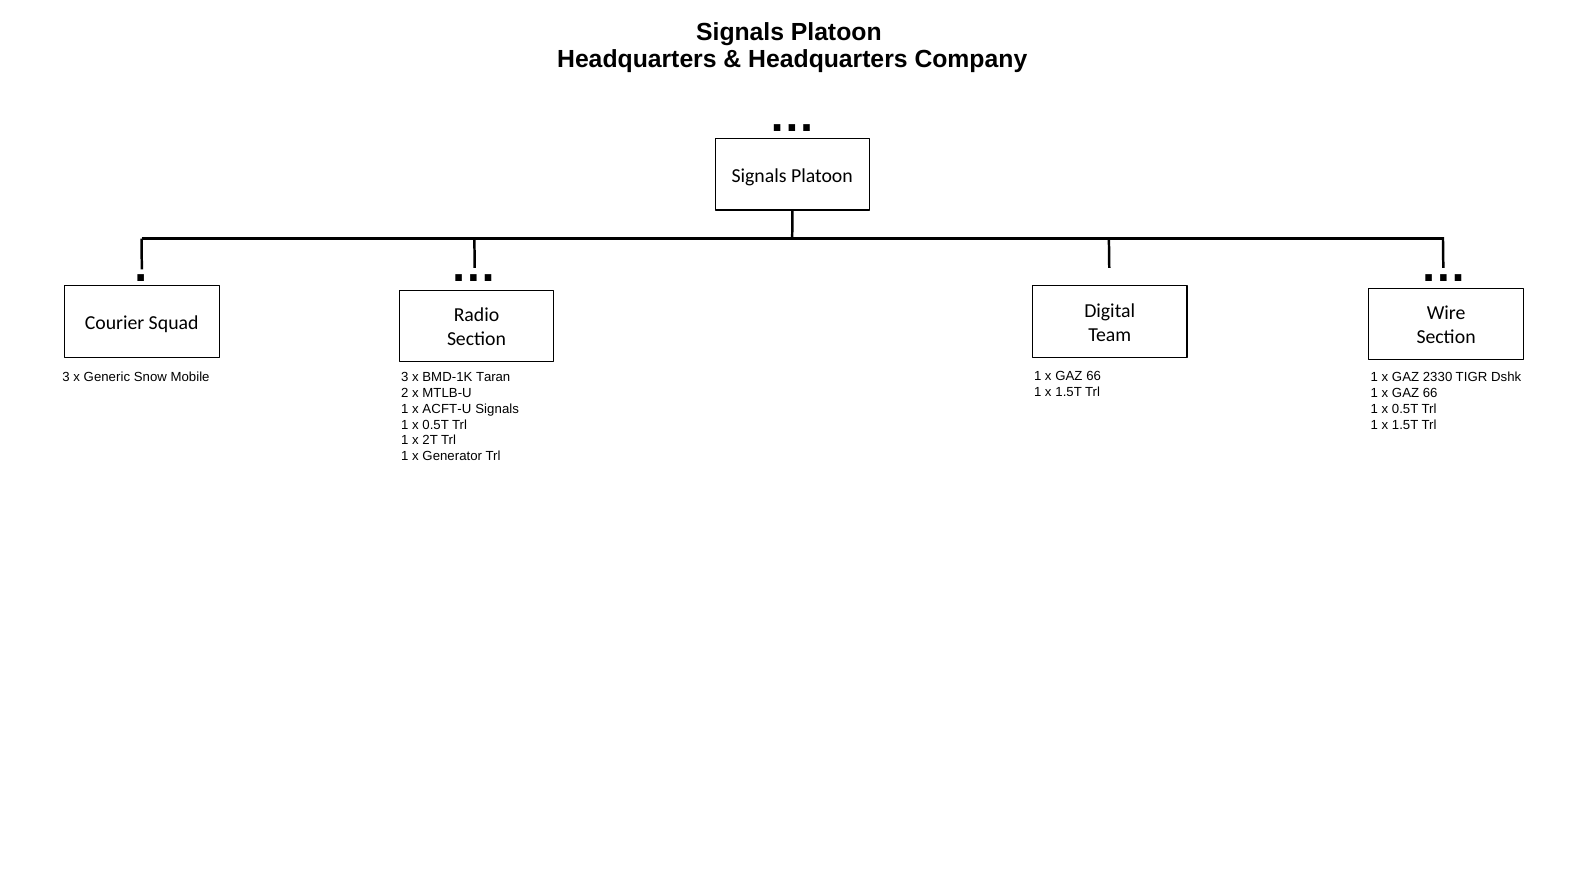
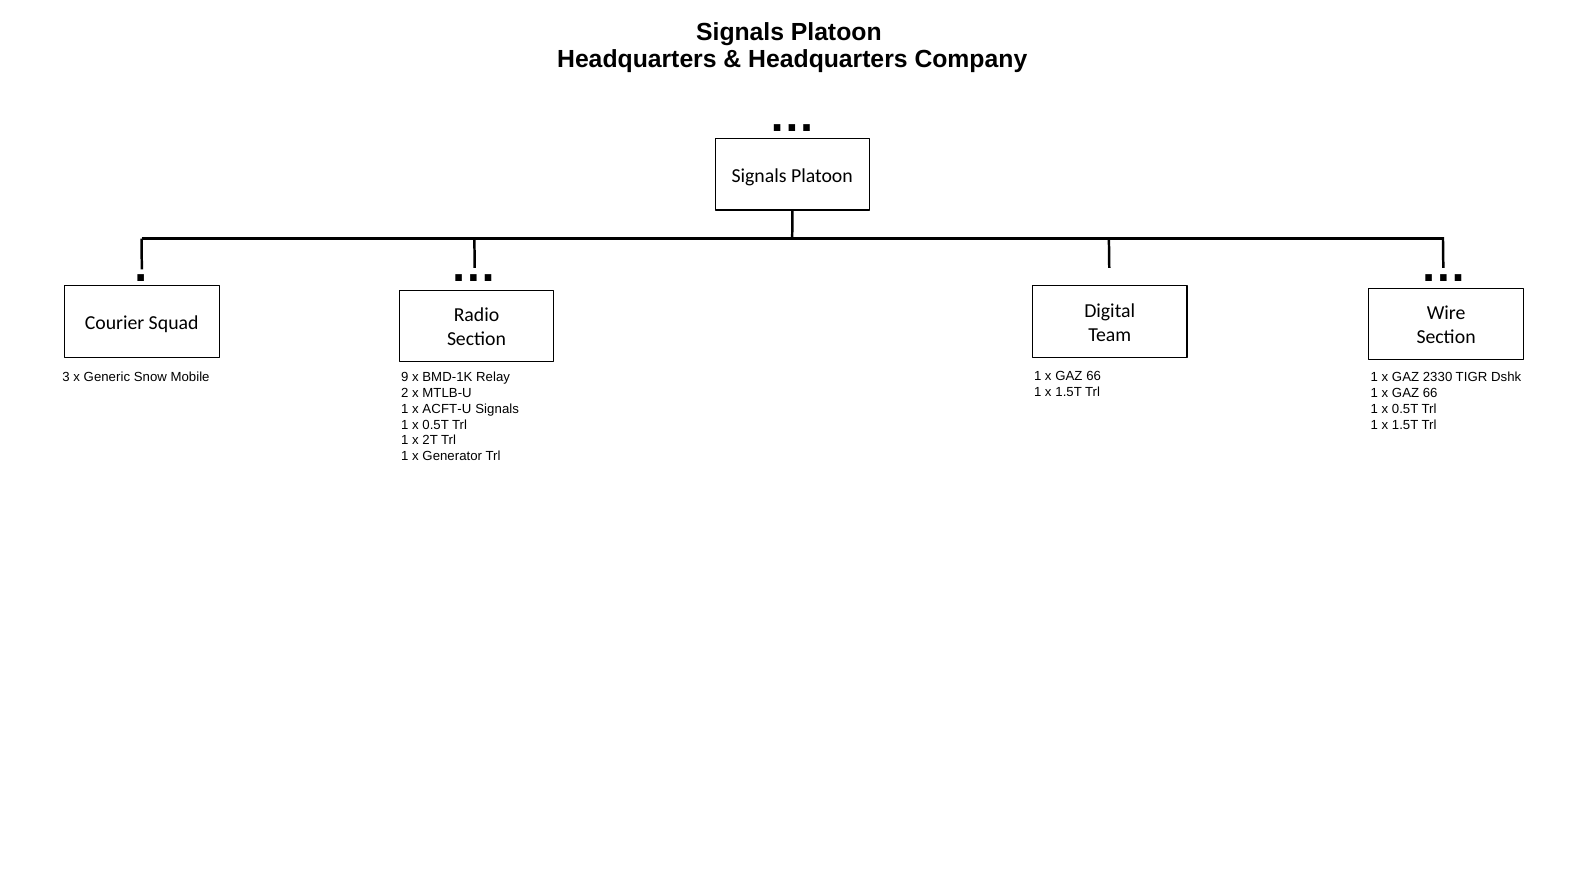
Mobile 3: 3 -> 9
Taran: Taran -> Relay
